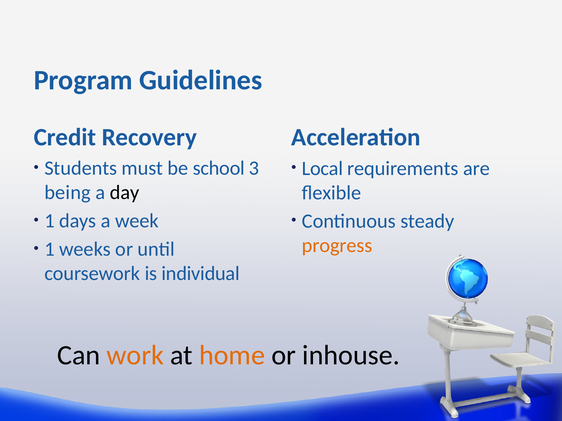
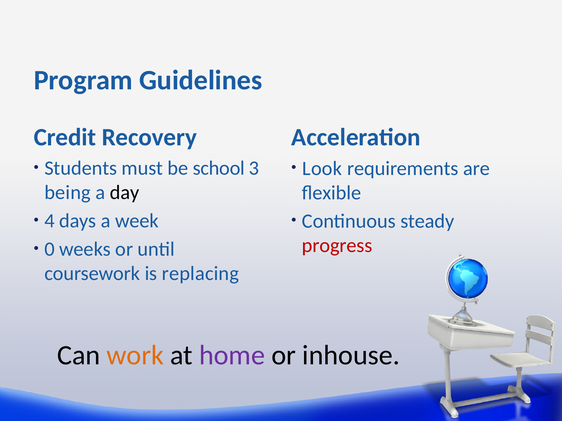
Local: Local -> Look
1 at (49, 221): 1 -> 4
progress colour: orange -> red
1 at (49, 250): 1 -> 0
individual: individual -> replacing
home colour: orange -> purple
